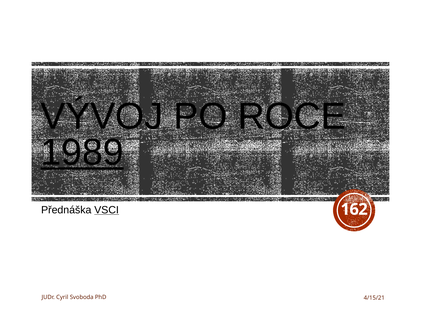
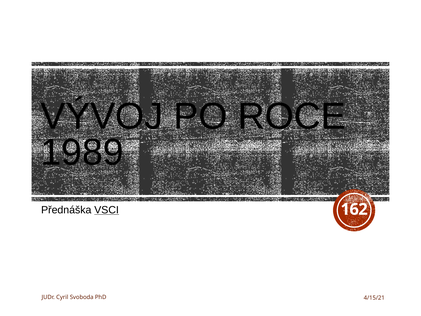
1989 underline: present -> none
